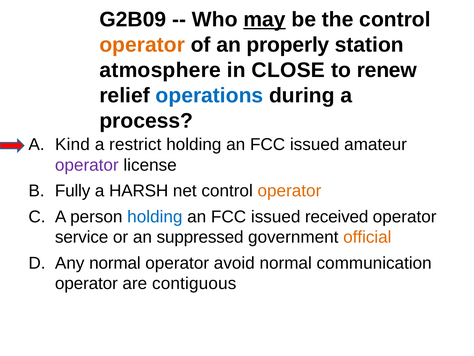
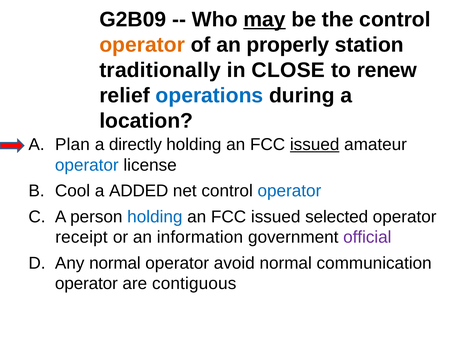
atmosphere: atmosphere -> traditionally
process: process -> location
Kind: Kind -> Plan
restrict: restrict -> directly
issued at (315, 144) underline: none -> present
operator at (87, 165) colour: purple -> blue
Fully: Fully -> Cool
HARSH: HARSH -> ADDED
operator at (289, 191) colour: orange -> blue
received: received -> selected
service: service -> receipt
suppressed: suppressed -> information
official colour: orange -> purple
